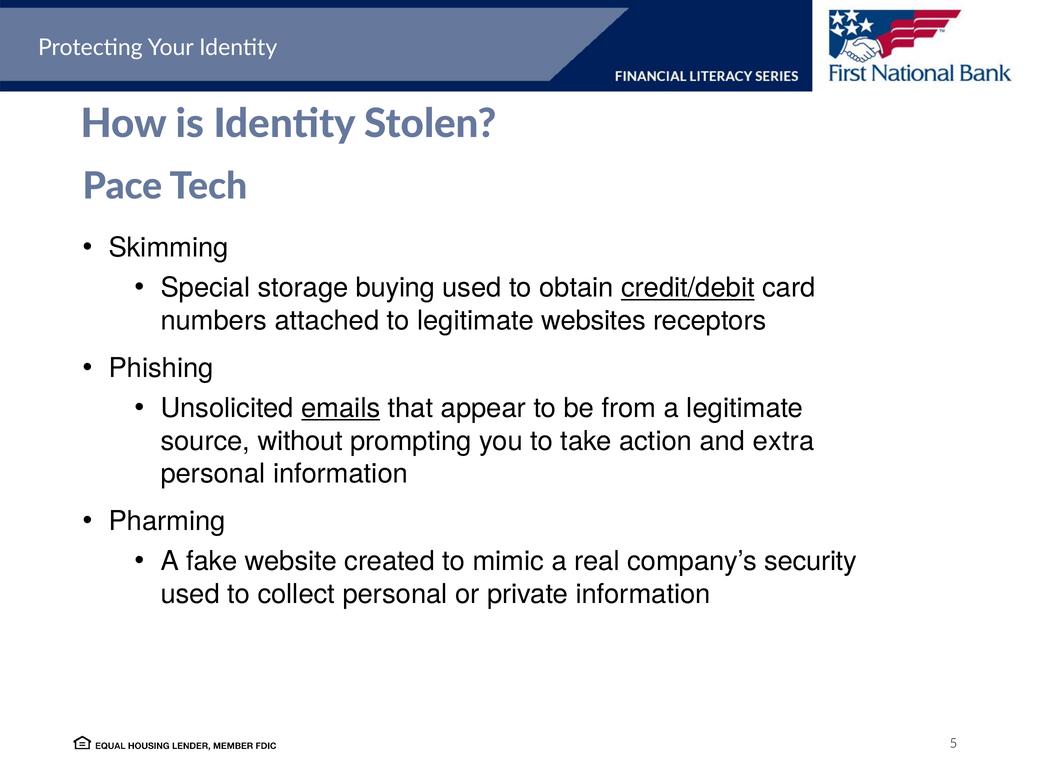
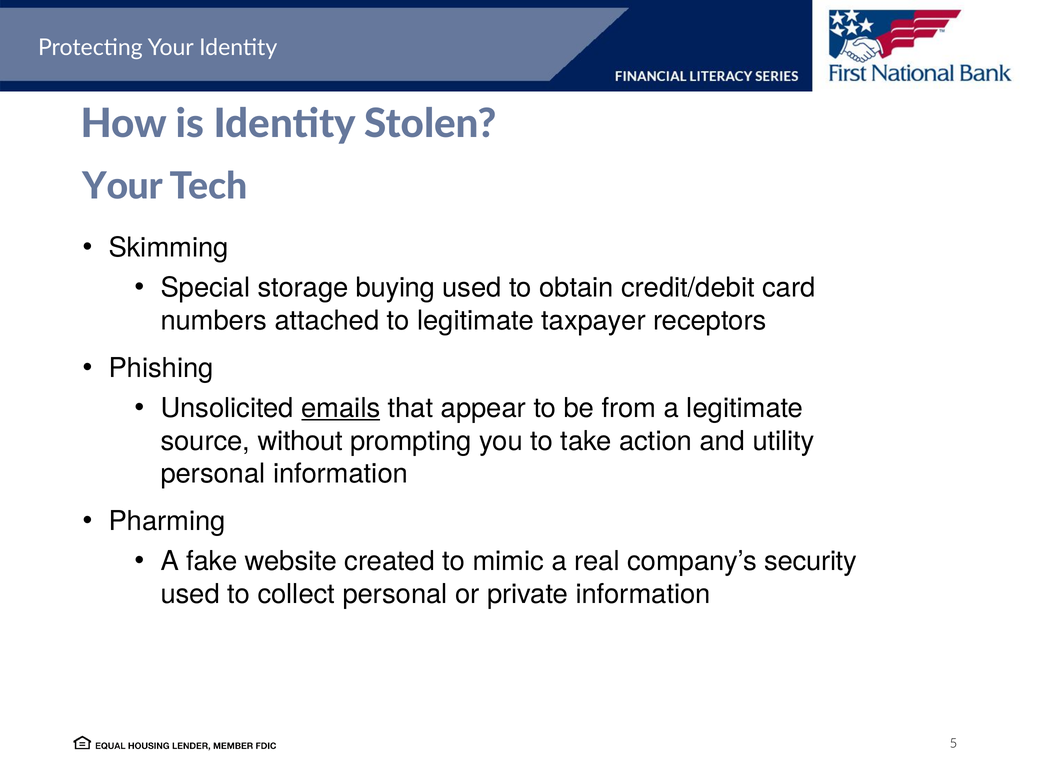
Pace at (123, 187): Pace -> Your
credit/debit underline: present -> none
websites: websites -> taxpayer
extra: extra -> utility
